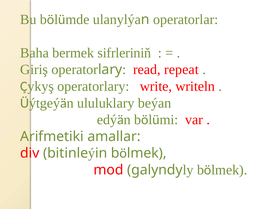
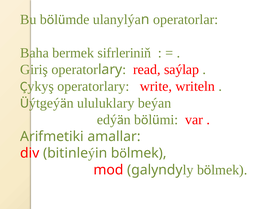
repeat: repeat -> saýlap
